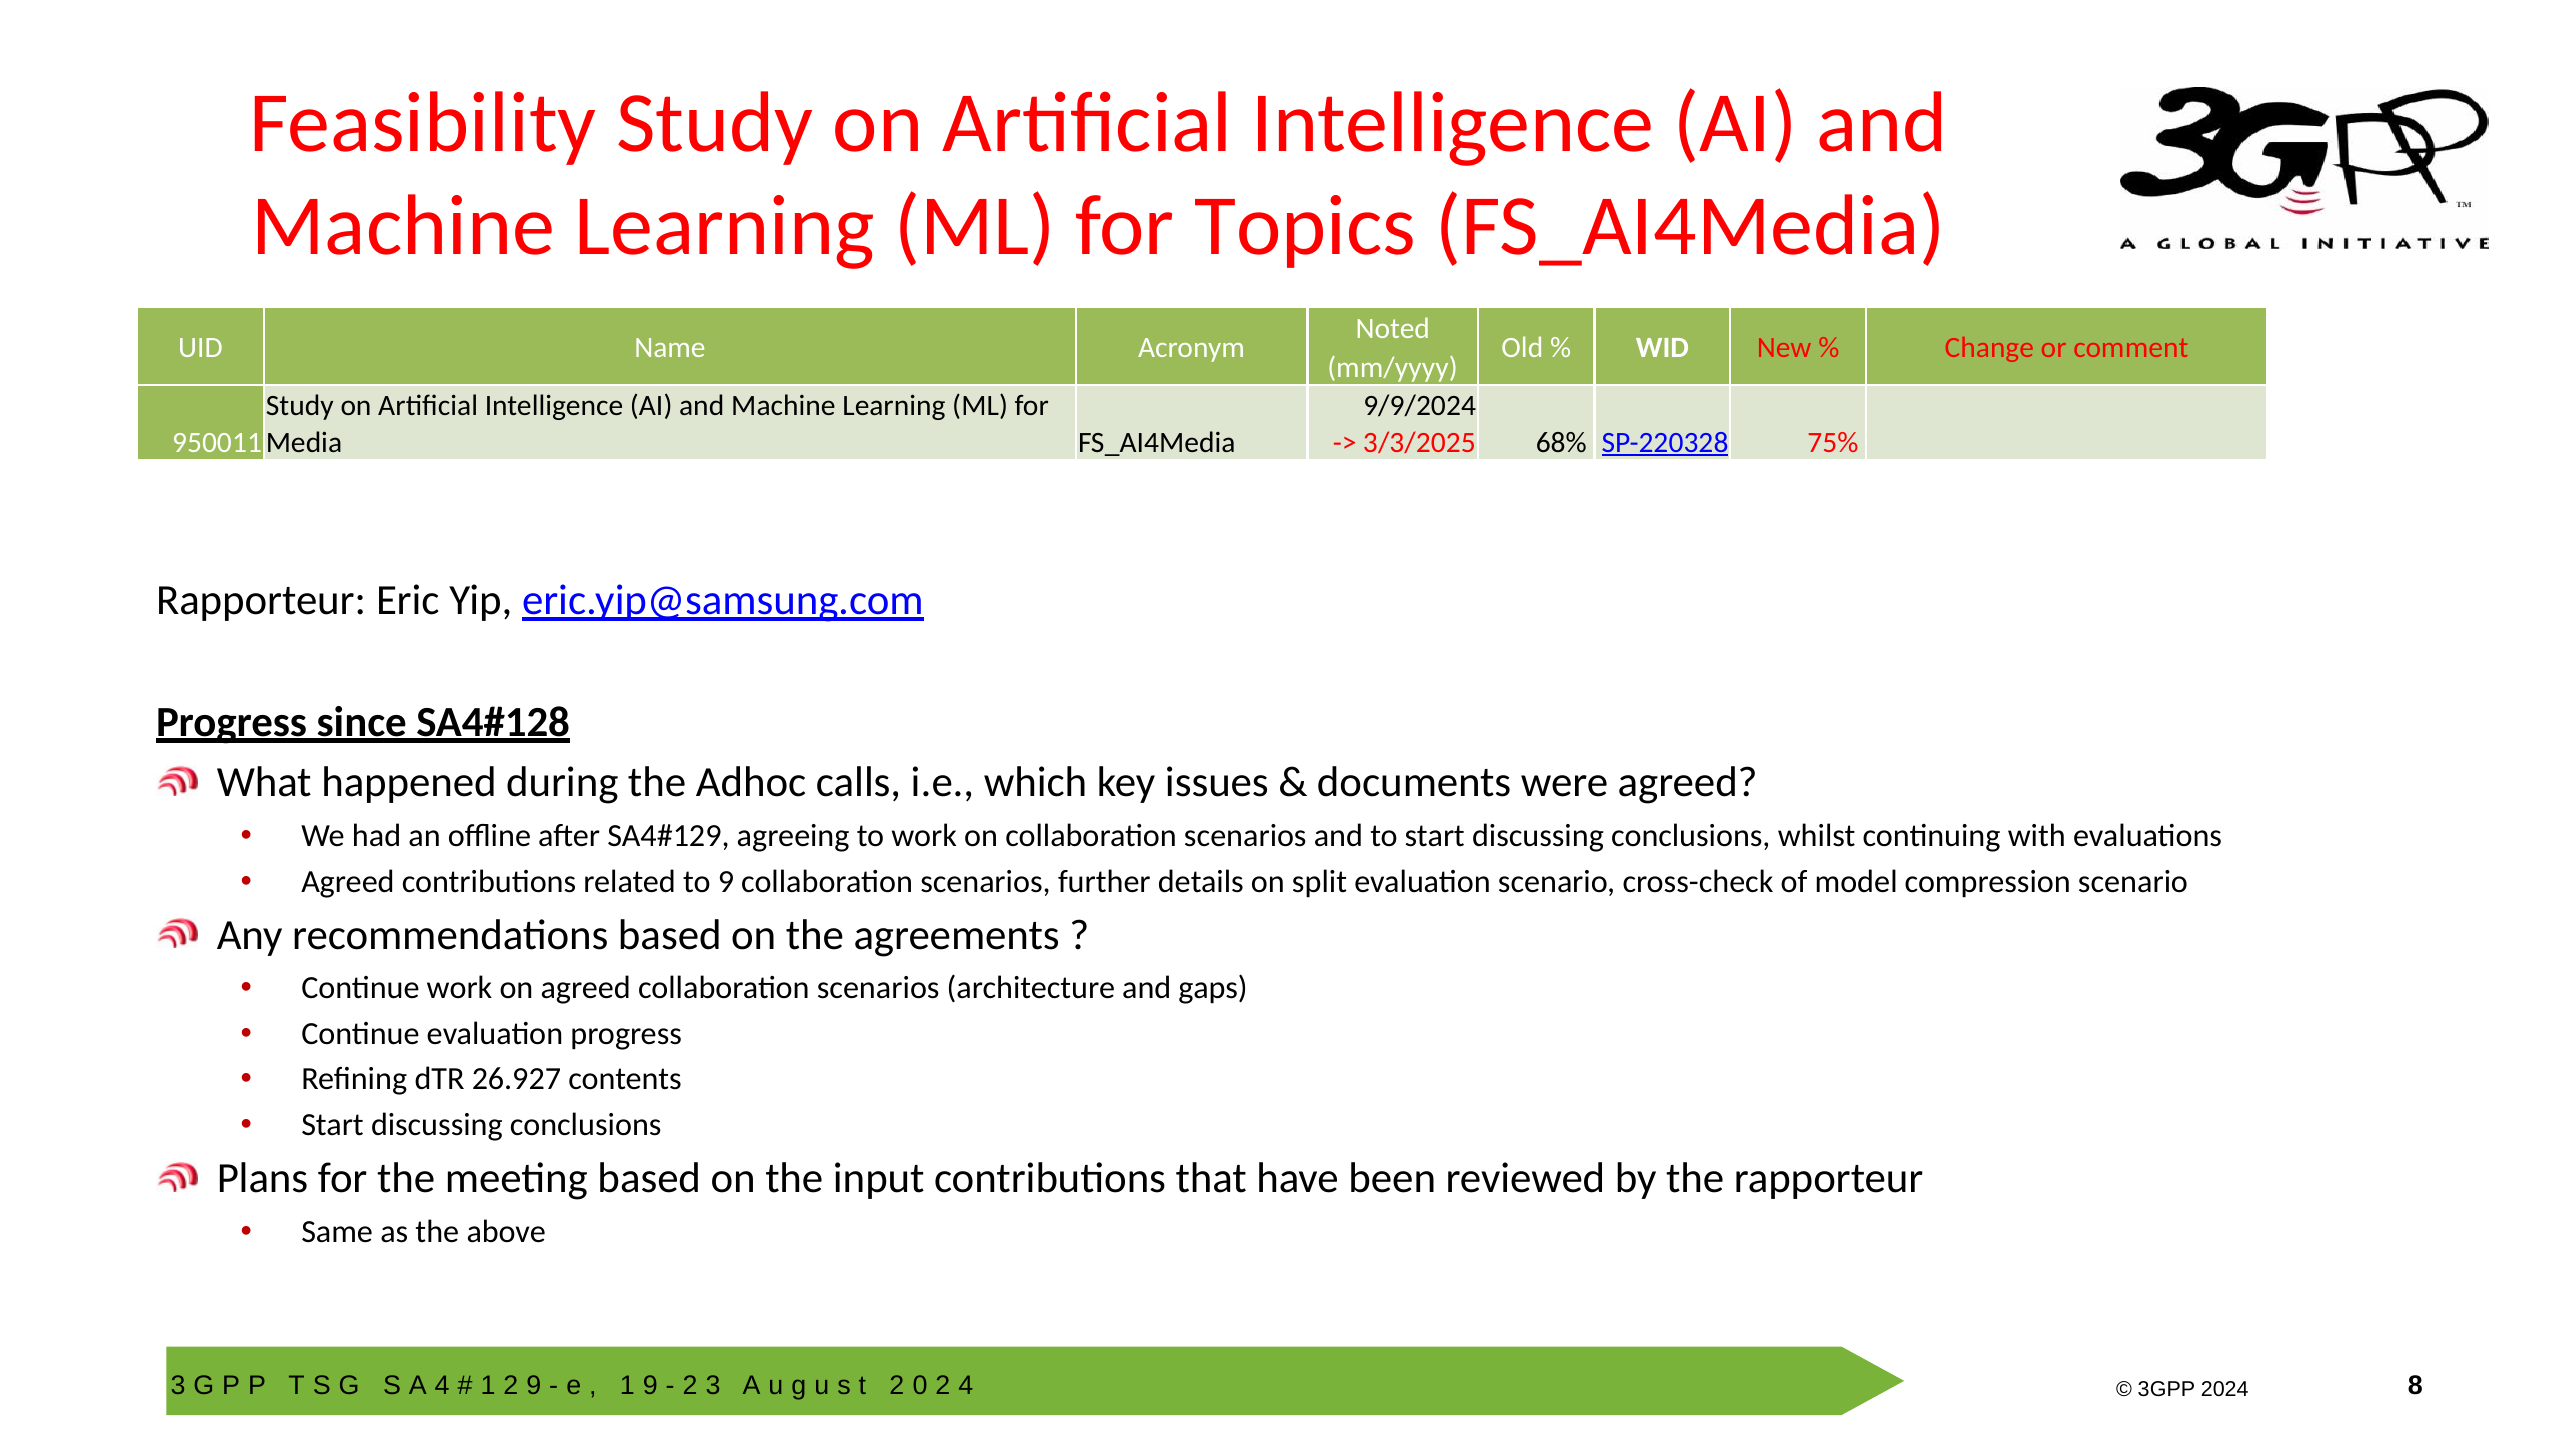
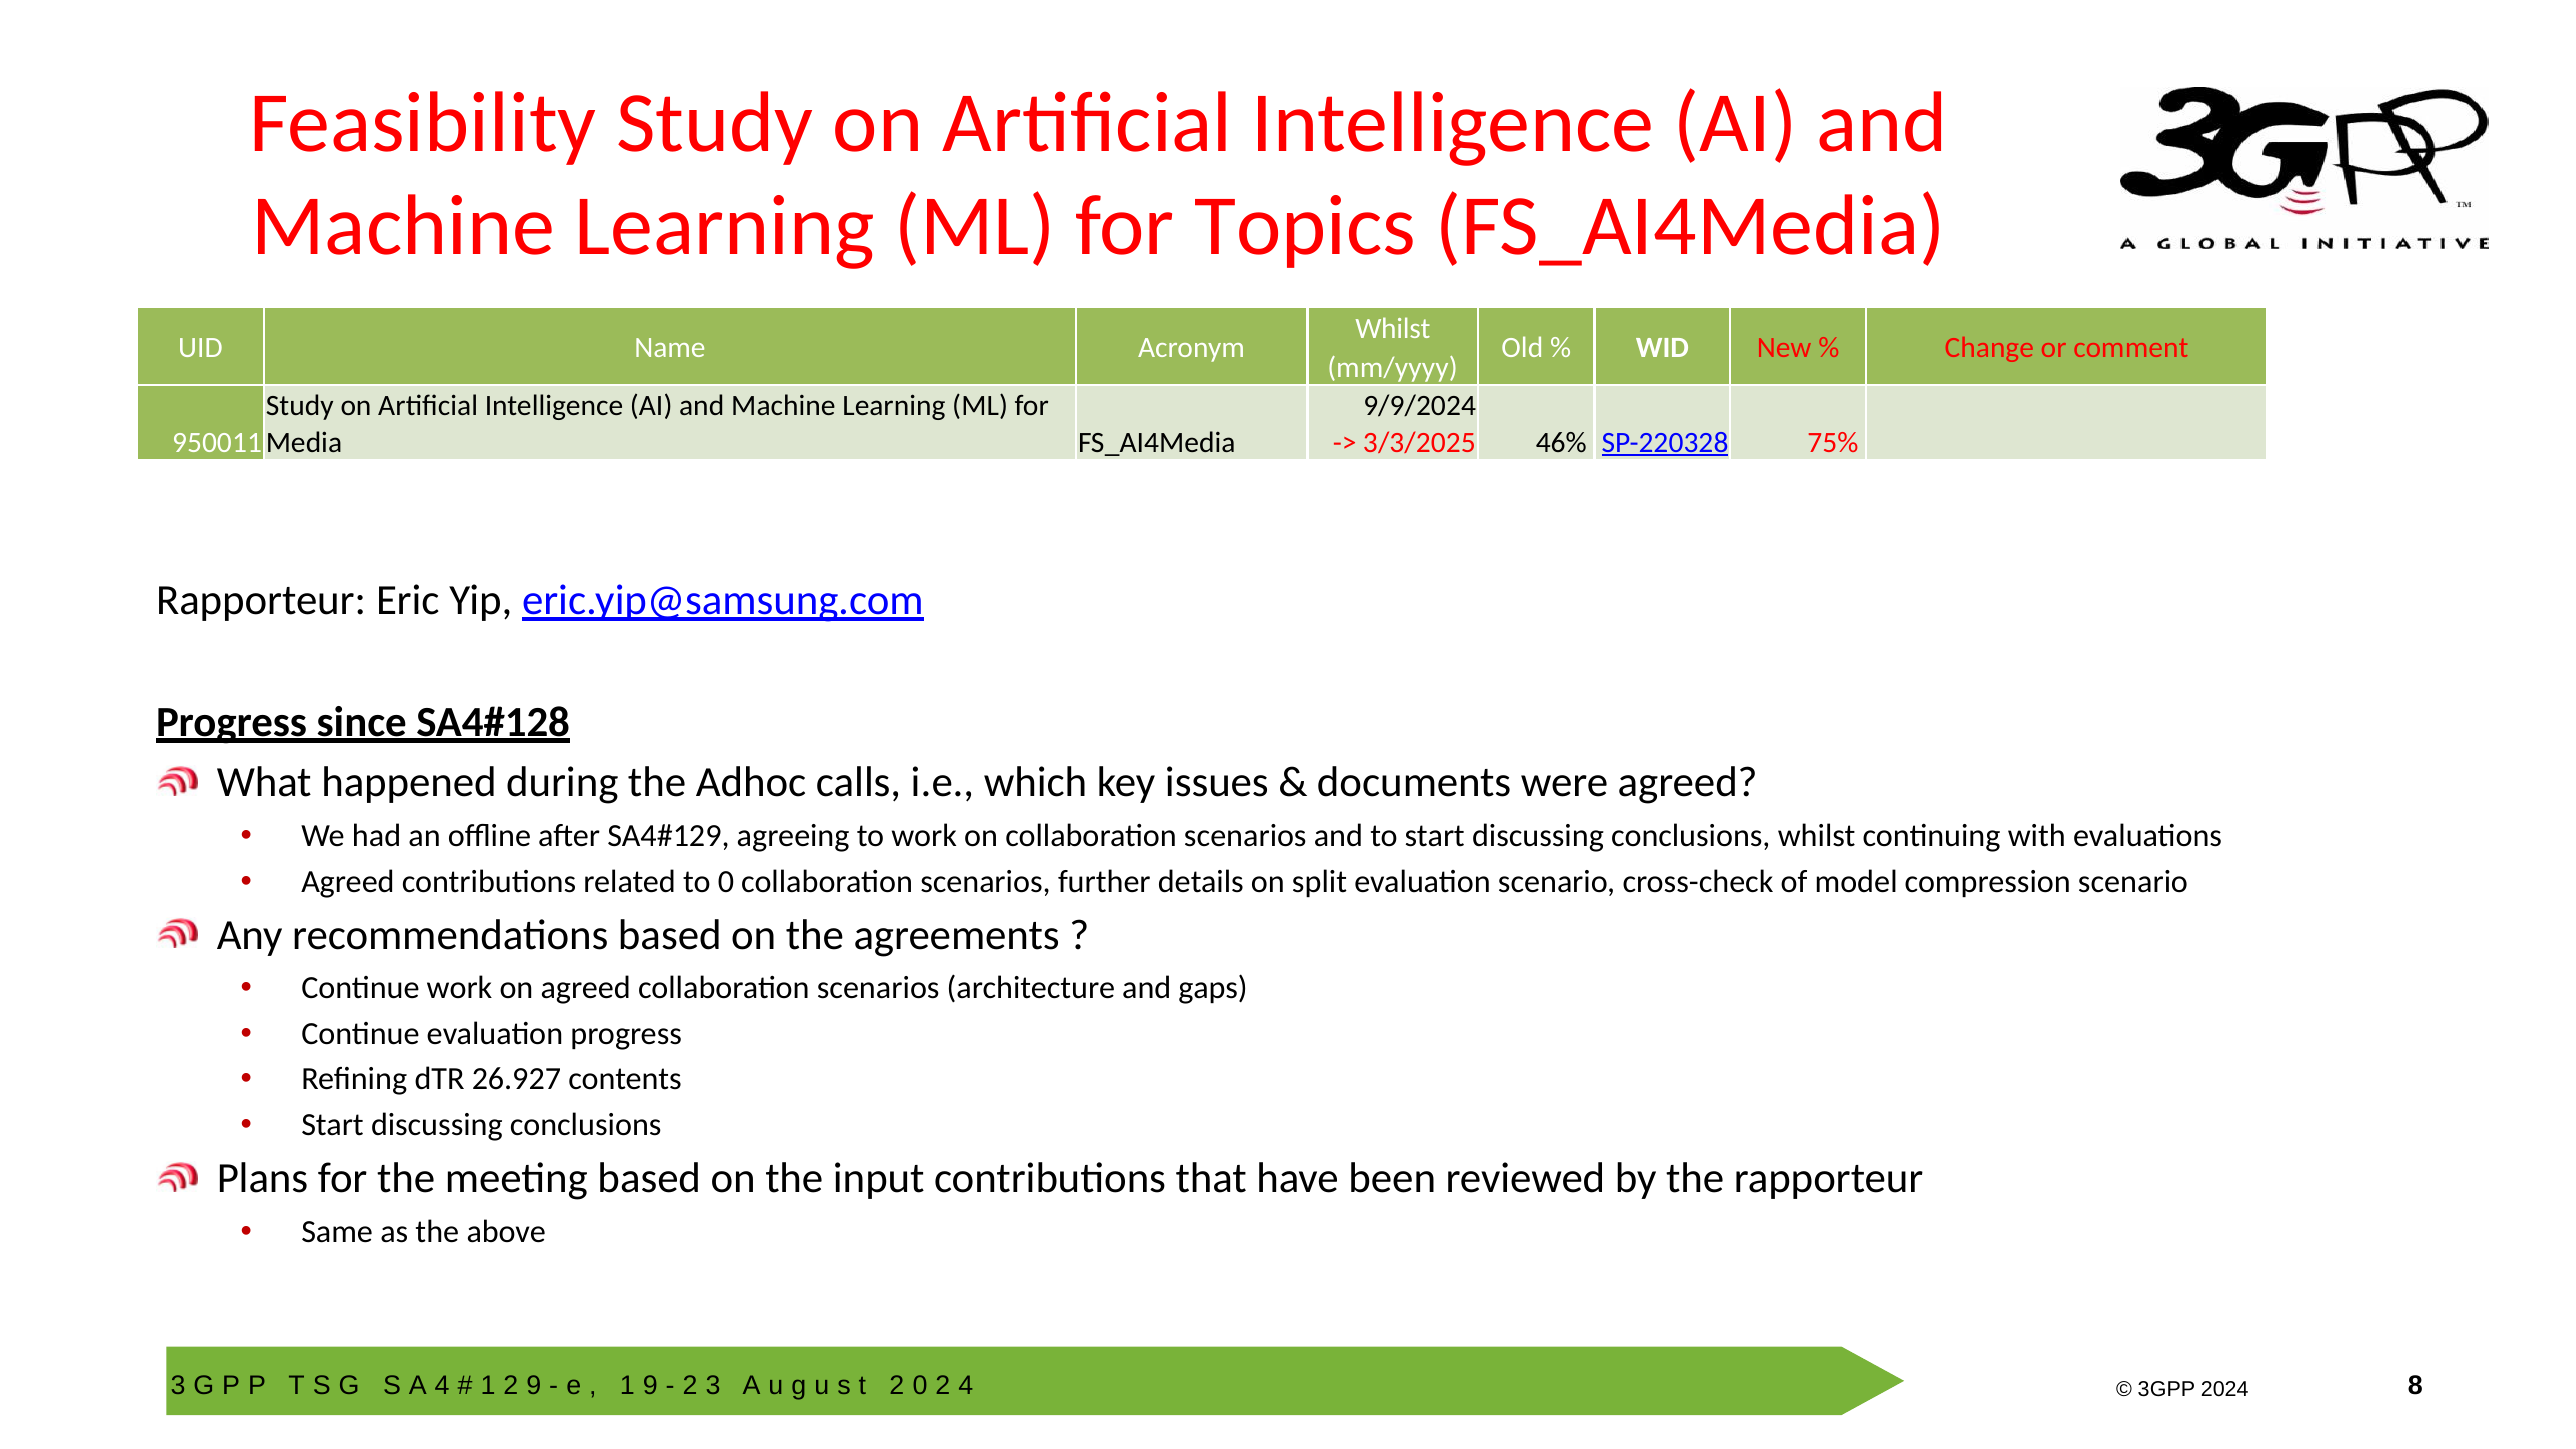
Noted at (1393, 328): Noted -> Whilst
68%: 68% -> 46%
to 9: 9 -> 0
